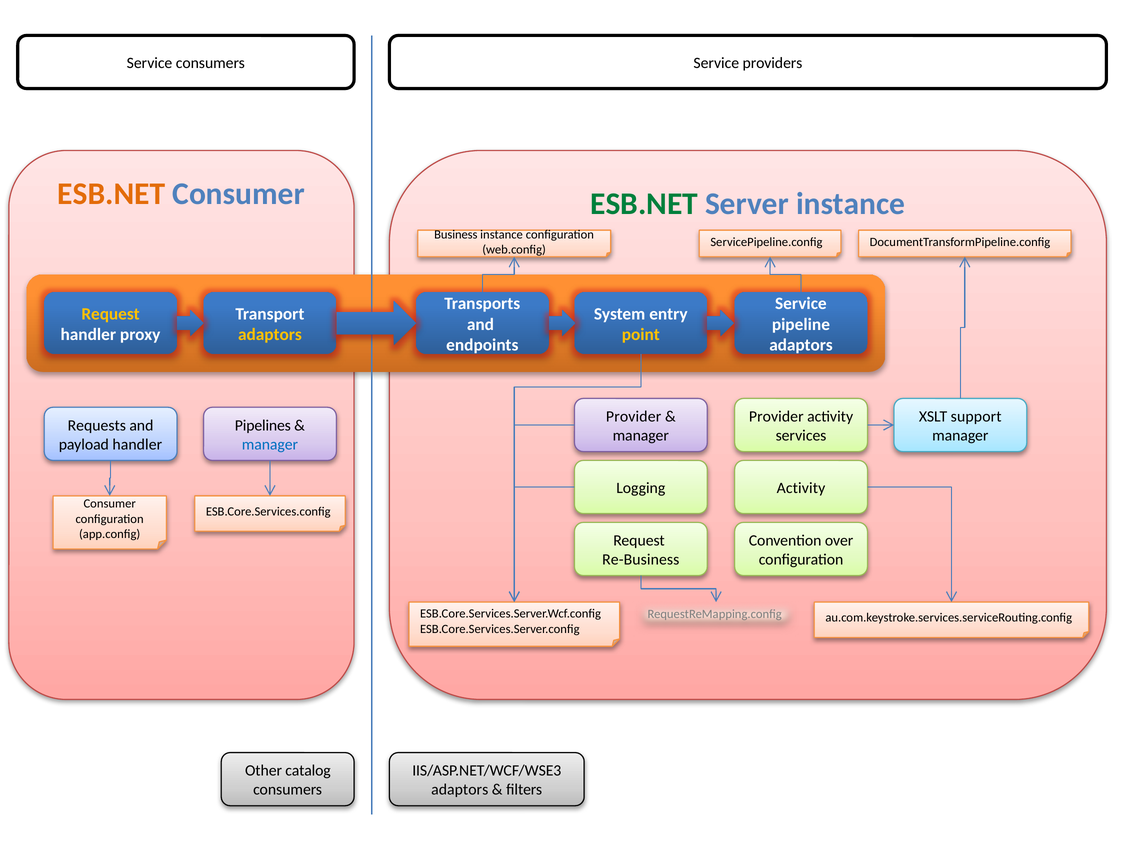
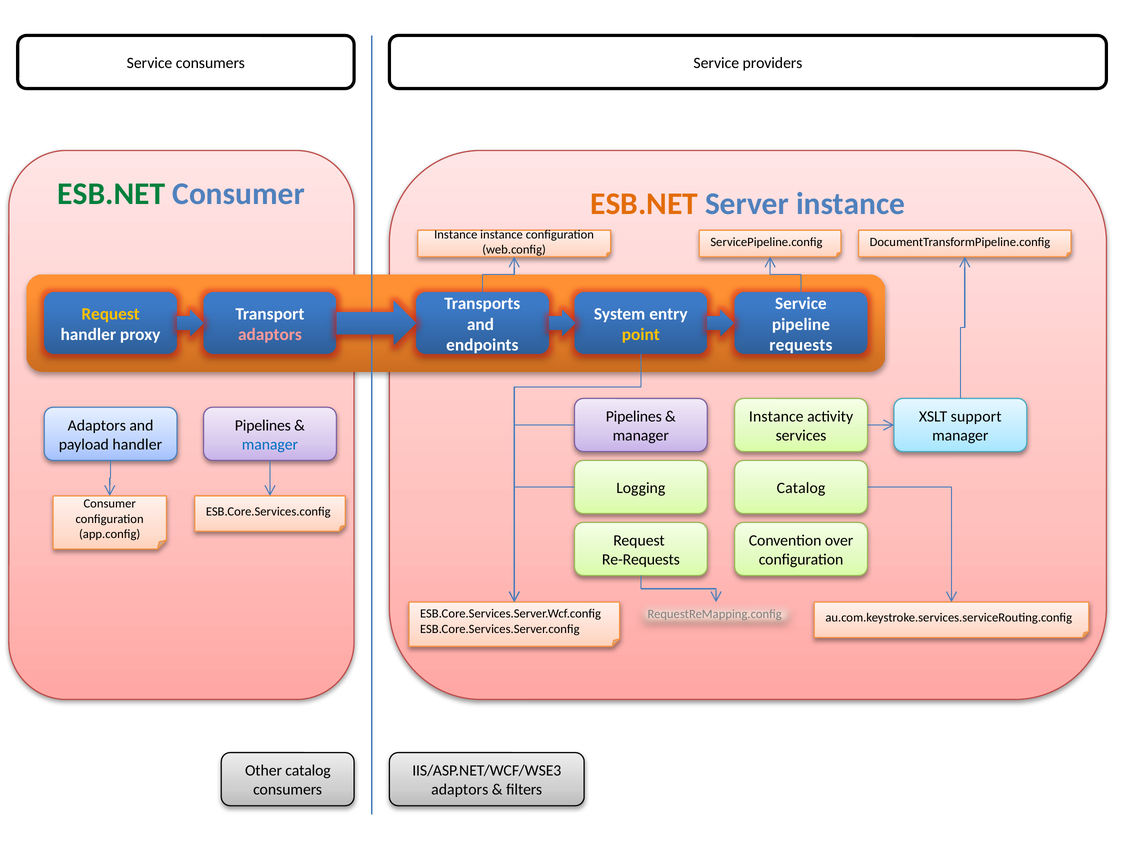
ESB.NET at (111, 194) colour: orange -> green
ESB.NET at (644, 204) colour: green -> orange
Business at (456, 234): Business -> Instance
adaptors at (270, 335) colour: yellow -> pink
adaptors at (801, 345): adaptors -> requests
Provider at (634, 417): Provider -> Pipelines
Provider at (776, 417): Provider -> Instance
Requests at (97, 425): Requests -> Adaptors
Activity at (801, 488): Activity -> Catalog
Re-Business: Re-Business -> Re-Requests
